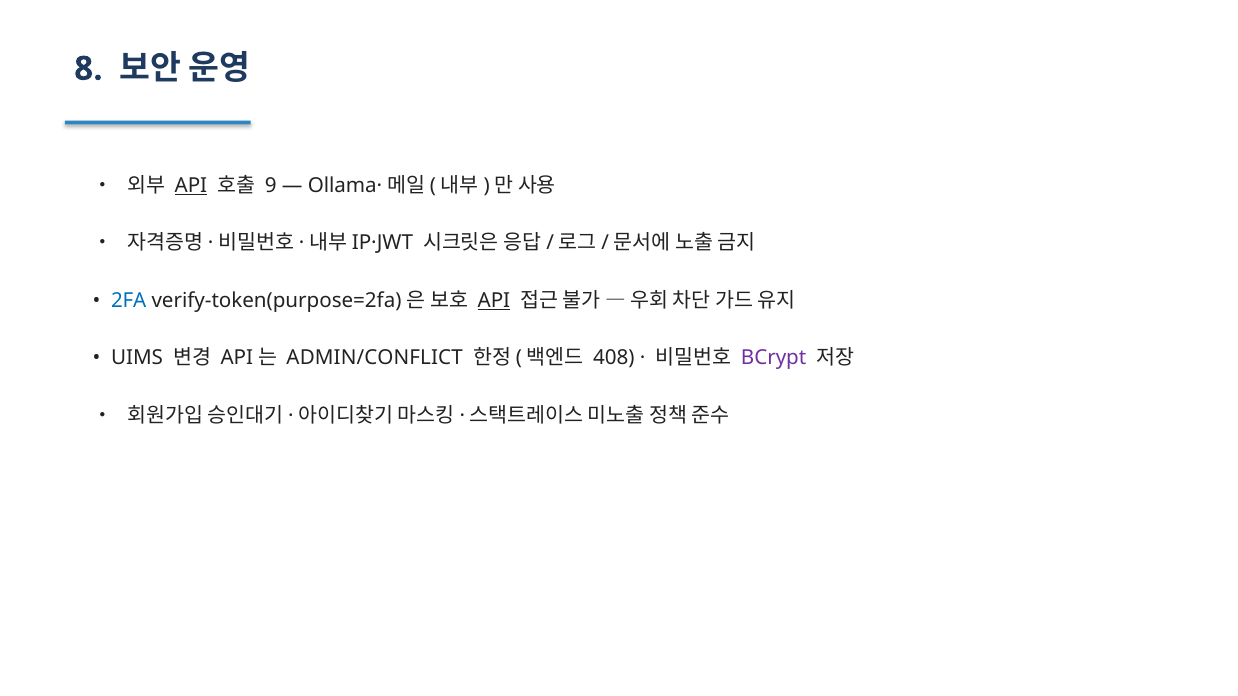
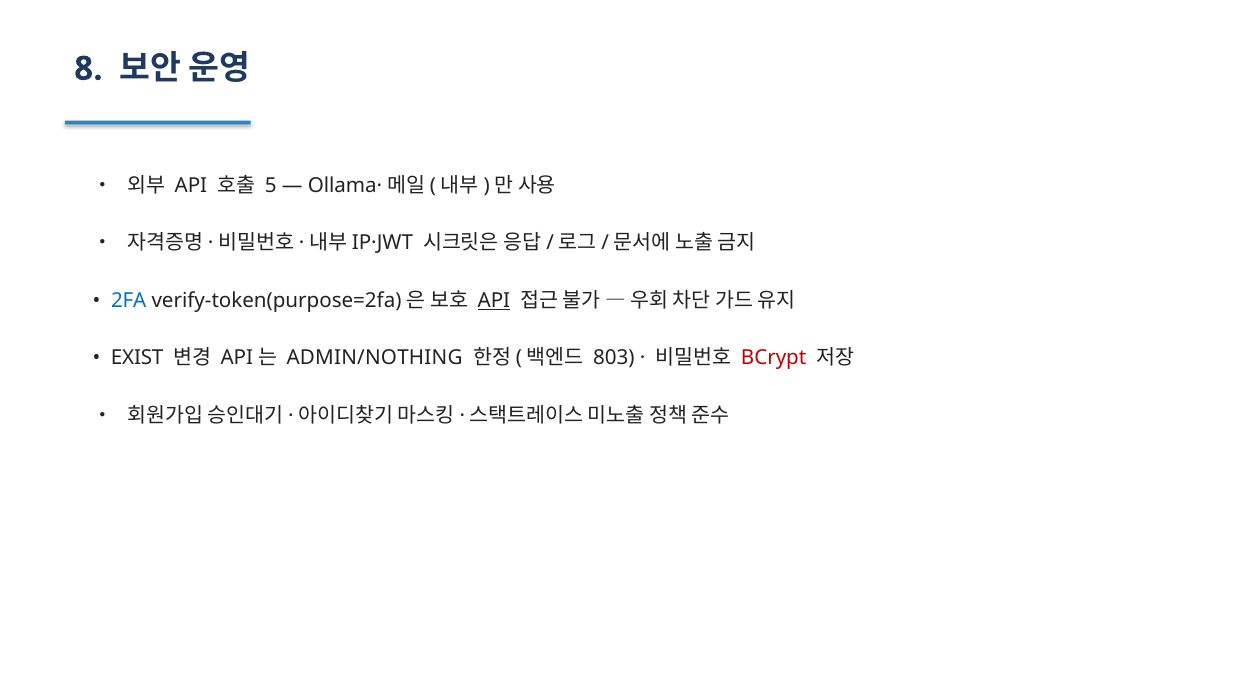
API at (191, 186) underline: present -> none
9: 9 -> 5
UIMS: UIMS -> EXIST
ADMIN/CONFLICT: ADMIN/CONFLICT -> ADMIN/NOTHING
408: 408 -> 803
BCrypt colour: purple -> red
